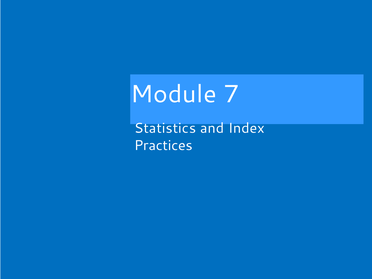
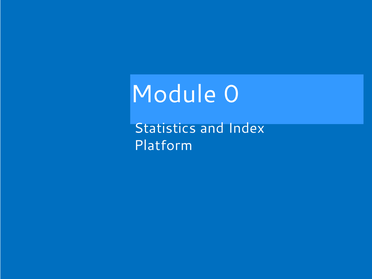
7: 7 -> 0
Practices: Practices -> Platform
